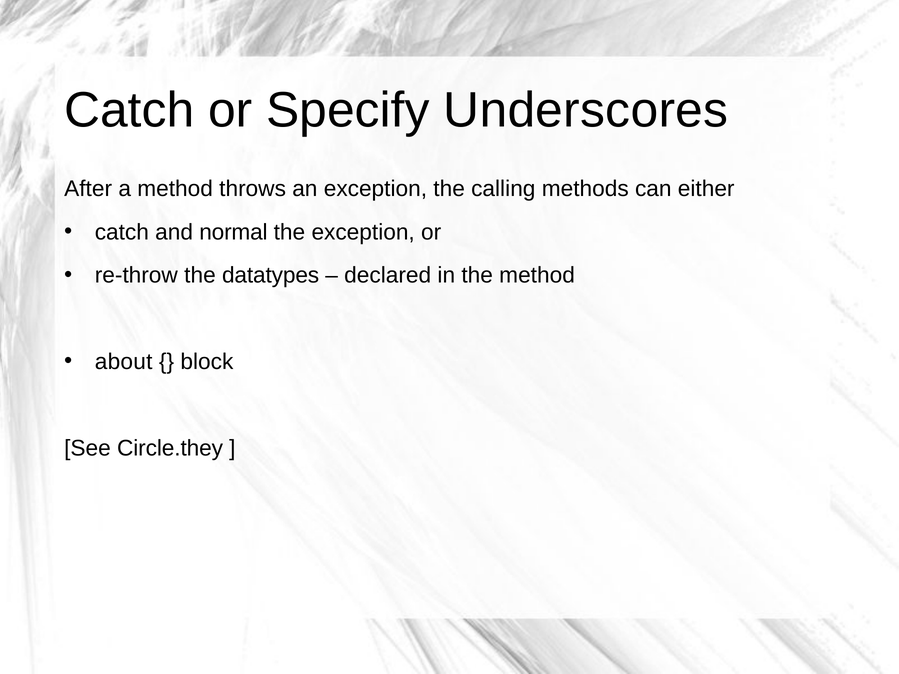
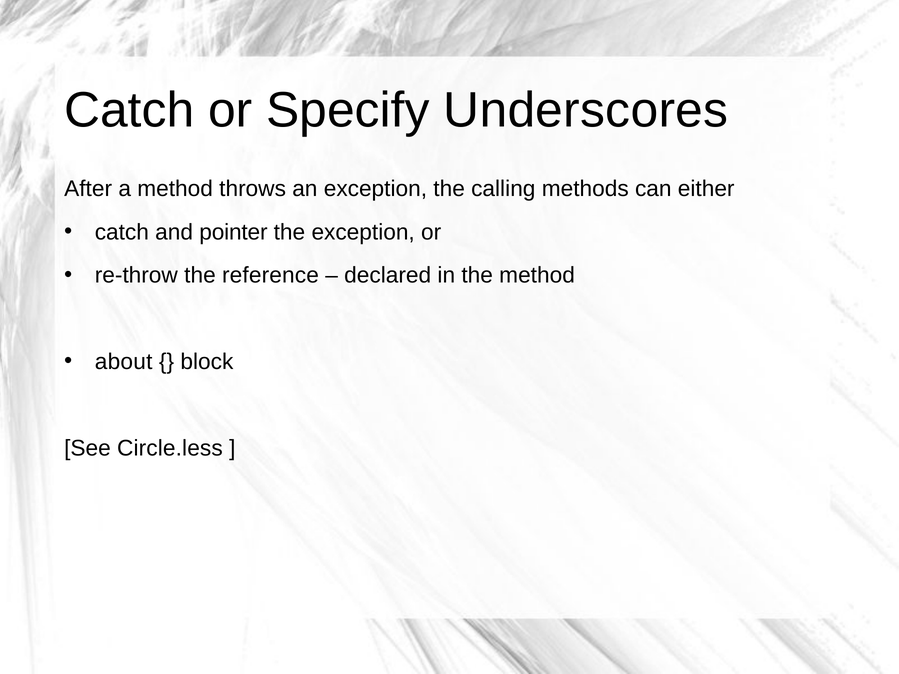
normal: normal -> pointer
datatypes: datatypes -> reference
Circle.they: Circle.they -> Circle.less
